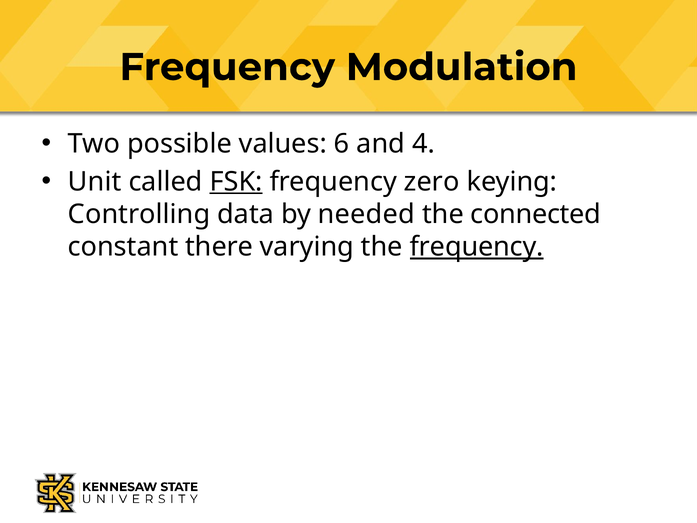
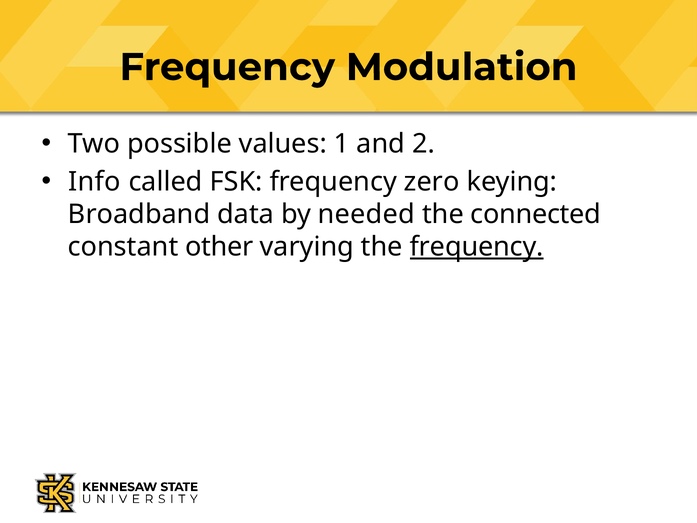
6: 6 -> 1
4: 4 -> 2
Unit: Unit -> Info
FSK underline: present -> none
Controlling: Controlling -> Broadband
there: there -> other
